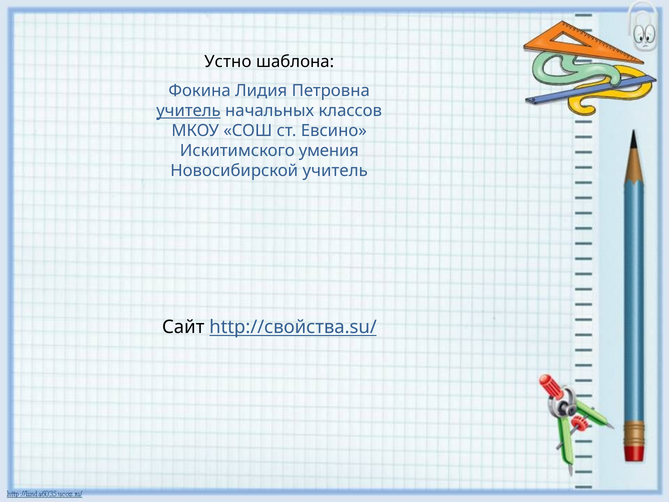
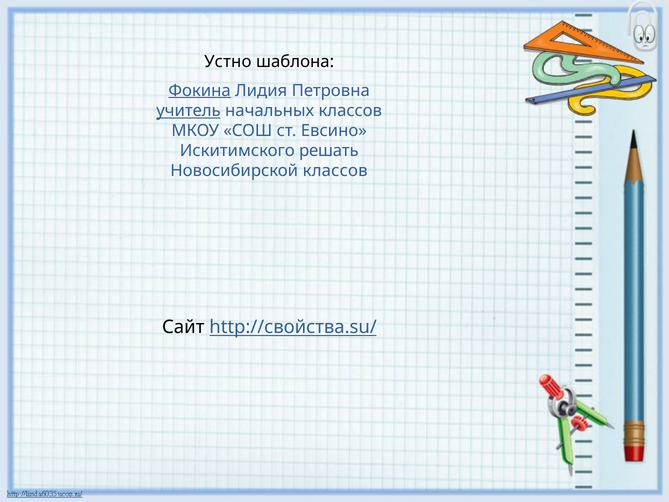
Фокина underline: none -> present
умения: умения -> решать
Новосибирской учитель: учитель -> классов
